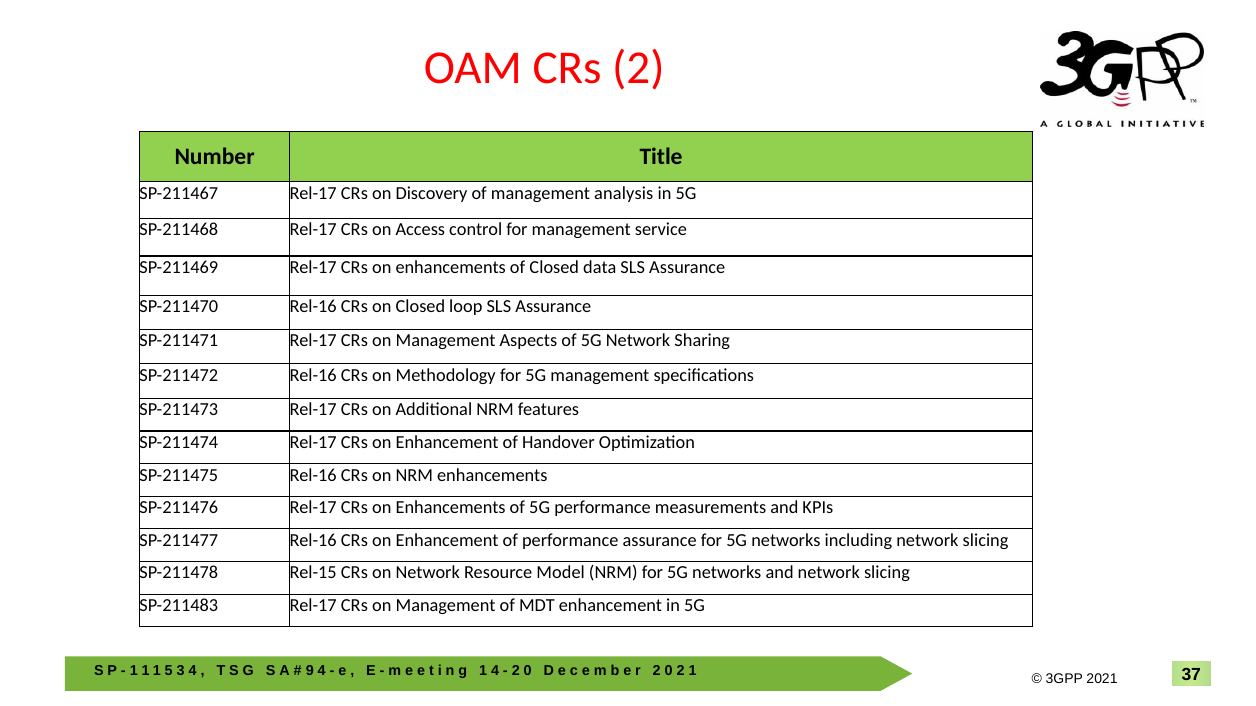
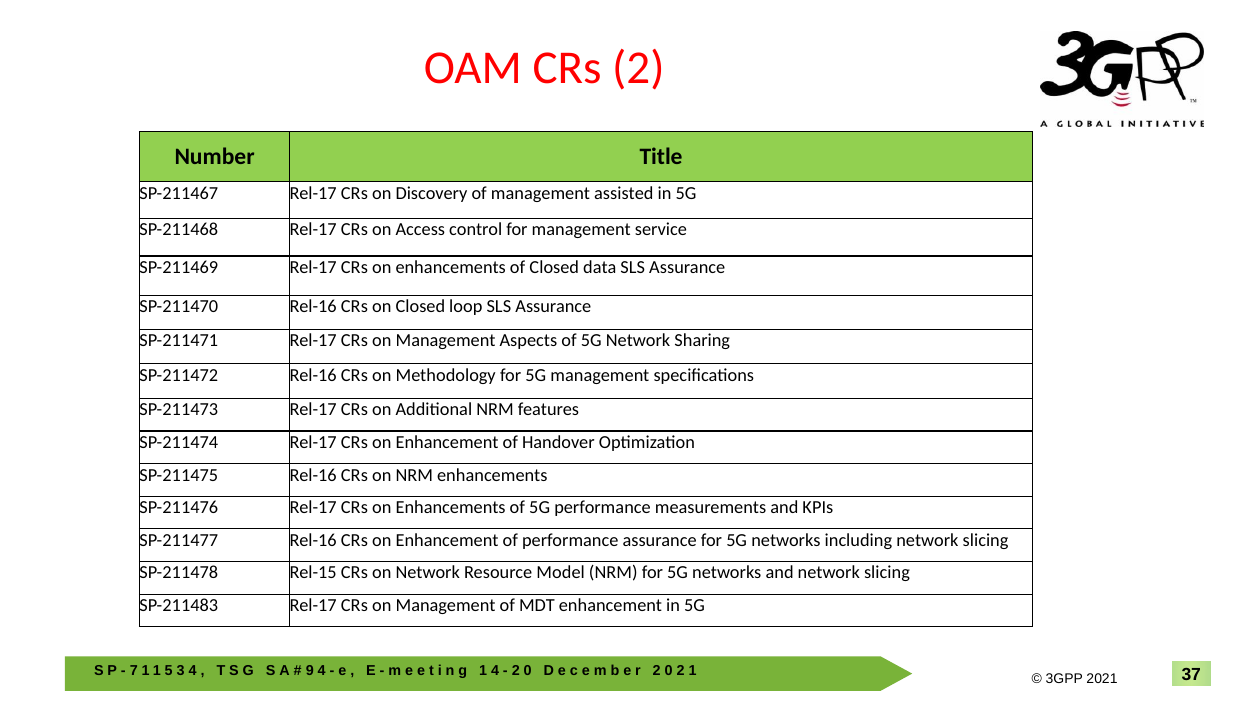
analysis: analysis -> assisted
1 at (134, 671): 1 -> 7
